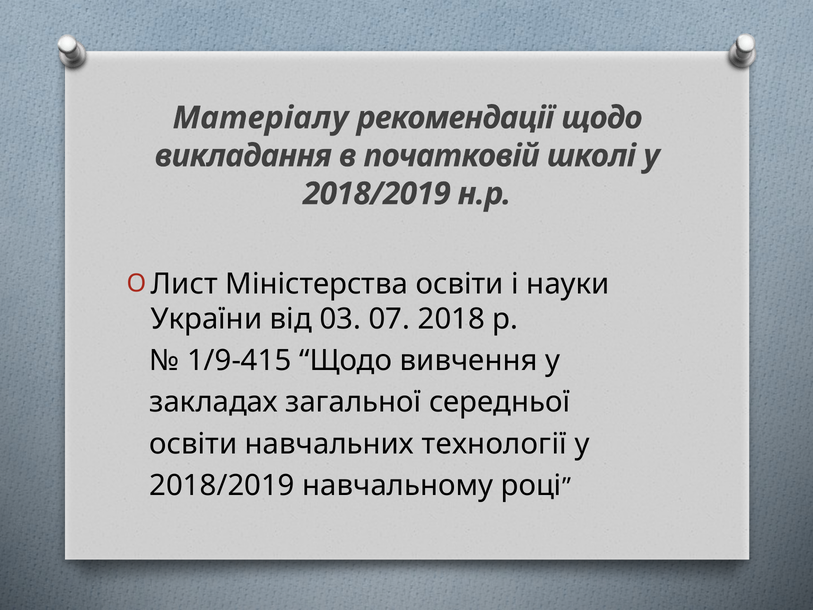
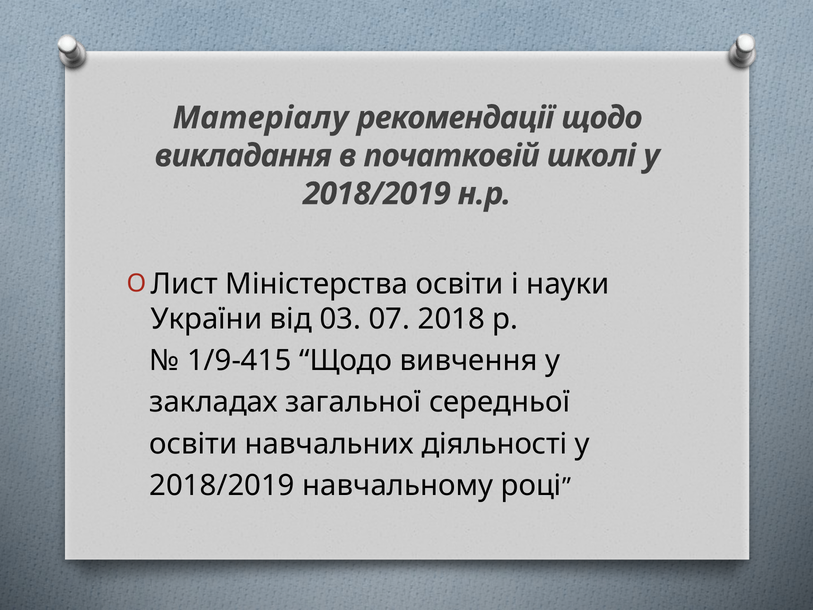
технології: технології -> діяльності
